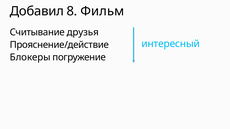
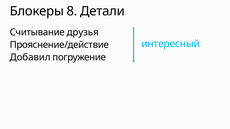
Добавил: Добавил -> Блокеры
Фильм: Фильм -> Детали
Блокеры: Блокеры -> Добавил
